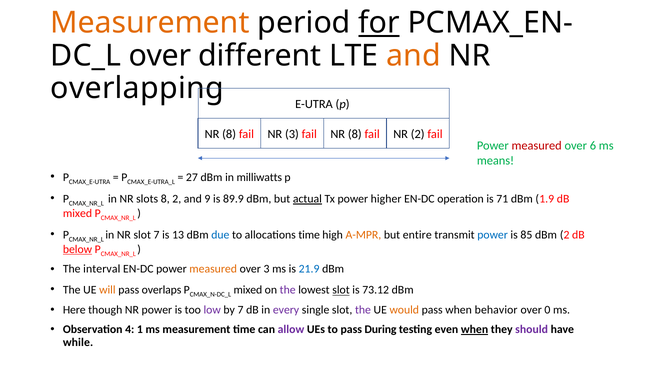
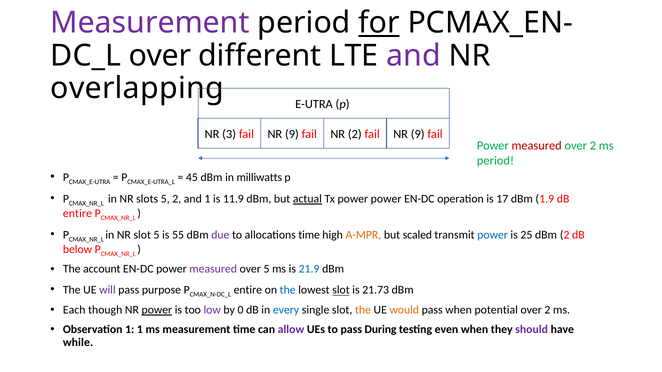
Measurement at (150, 23) colour: orange -> purple
and at (413, 56) colour: orange -> purple
8 at (229, 134): 8 -> 3
3 at (292, 134): 3 -> 9
8 at (355, 134): 8 -> 2
2 at (418, 134): 2 -> 9
6 at (593, 146): 6 -> 2
means at (496, 161): means -> period
27: 27 -> 45
slots 8: 8 -> 5
and 9: 9 -> 1
89.9: 89.9 -> 11.9
power higher: higher -> power
71: 71 -> 17
mixed at (77, 214): mixed -> entire
slot 7: 7 -> 5
13: 13 -> 55
due colour: blue -> purple
entire: entire -> scaled
85: 85 -> 25
below underline: present -> none
interval: interval -> account
measured at (213, 269) colour: orange -> purple
over 3: 3 -> 5
will colour: orange -> purple
overlaps: overlaps -> purpose
mixed at (248, 290): mixed -> entire
the at (288, 290) colour: purple -> blue
73.12: 73.12 -> 21.73
Here: Here -> Each
power at (157, 310) underline: none -> present
by 7: 7 -> 0
every colour: purple -> blue
the at (363, 310) colour: purple -> orange
behavior: behavior -> potential
0 at (547, 310): 0 -> 2
Observation 4: 4 -> 1
when at (475, 330) underline: present -> none
